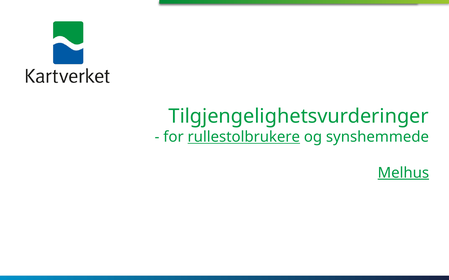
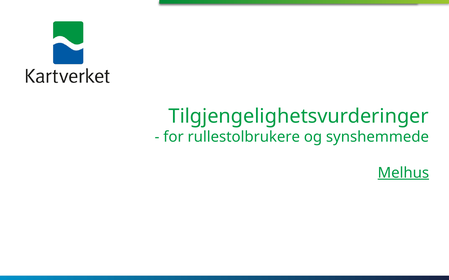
rullestolbrukere underline: present -> none
